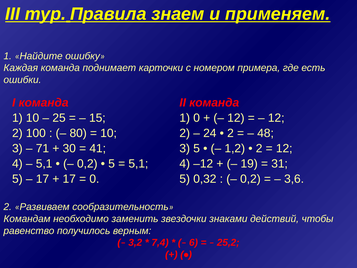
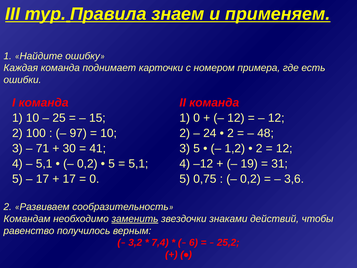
80: 80 -> 97
0,32: 0,32 -> 0,75
заменить underline: none -> present
